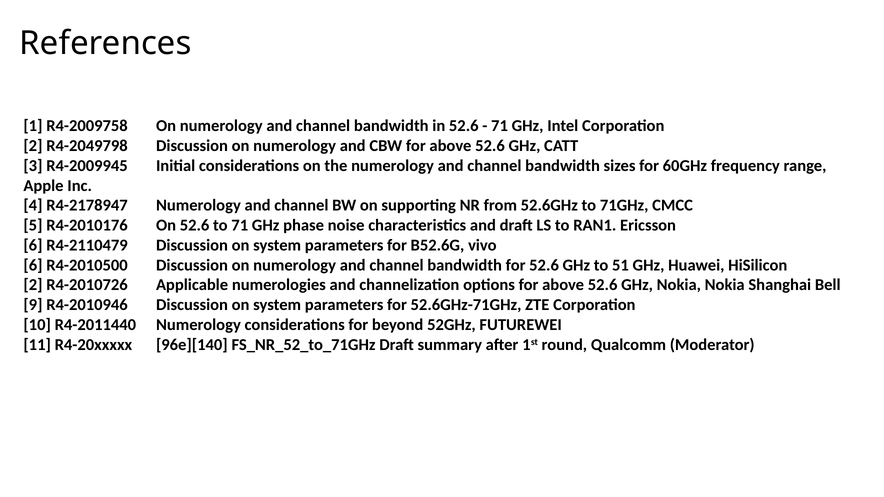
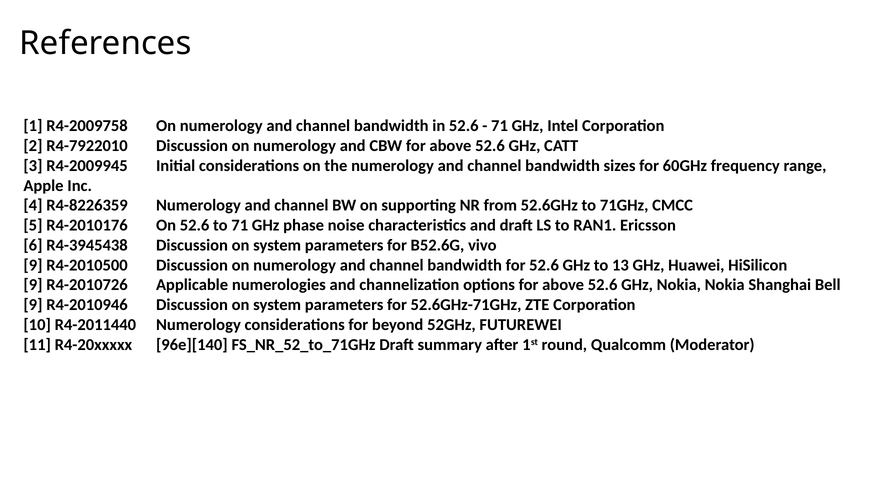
R4-2049798: R4-2049798 -> R4-7922010
R4-2178947: R4-2178947 -> R4-8226359
R4-2110479: R4-2110479 -> R4-3945438
6 at (33, 265): 6 -> 9
51: 51 -> 13
2 at (33, 285): 2 -> 9
